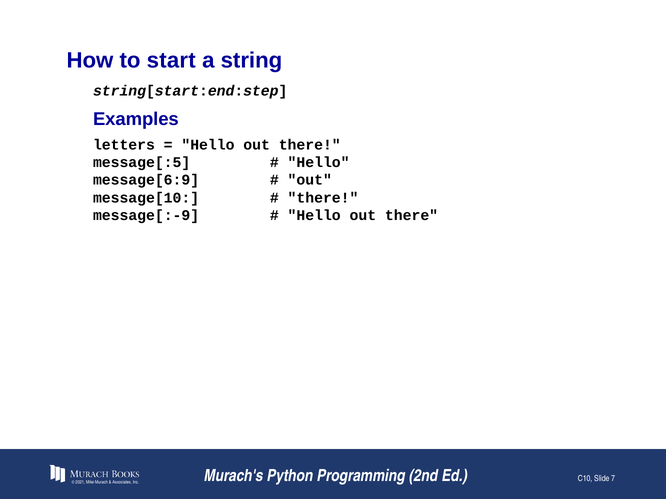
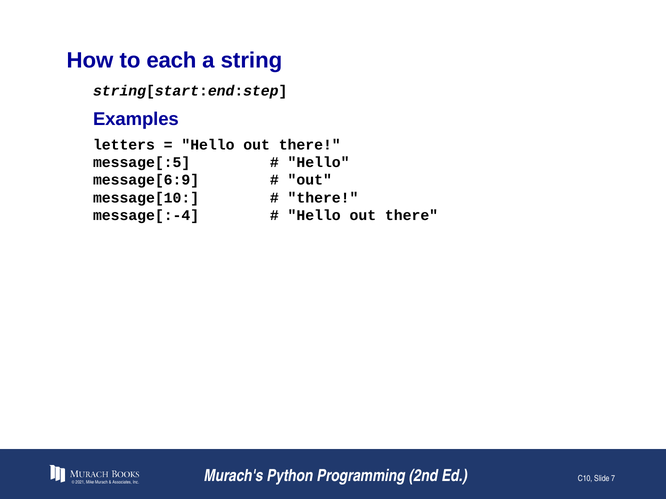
start: start -> each
message[:-9: message[:-9 -> message[:-4
